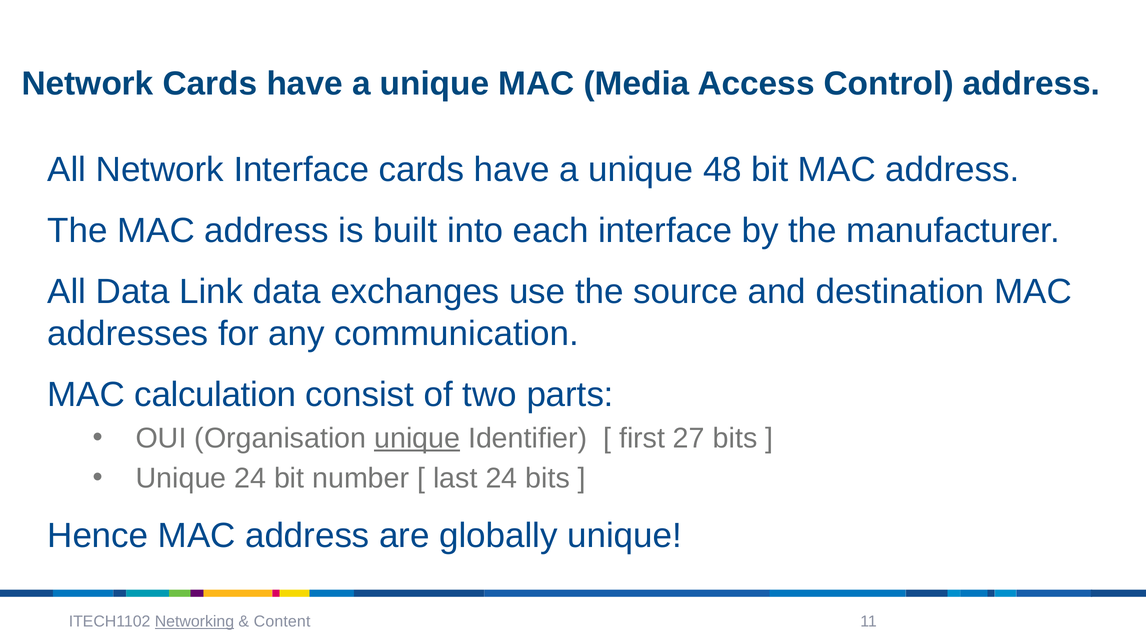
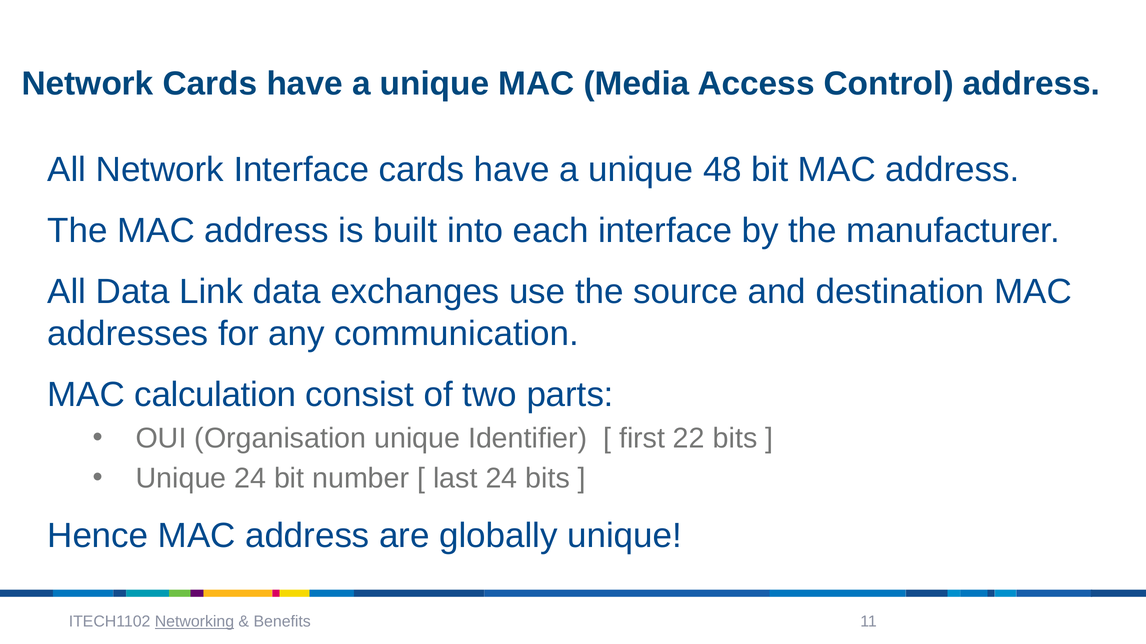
unique at (417, 439) underline: present -> none
27: 27 -> 22
Content: Content -> Benefits
